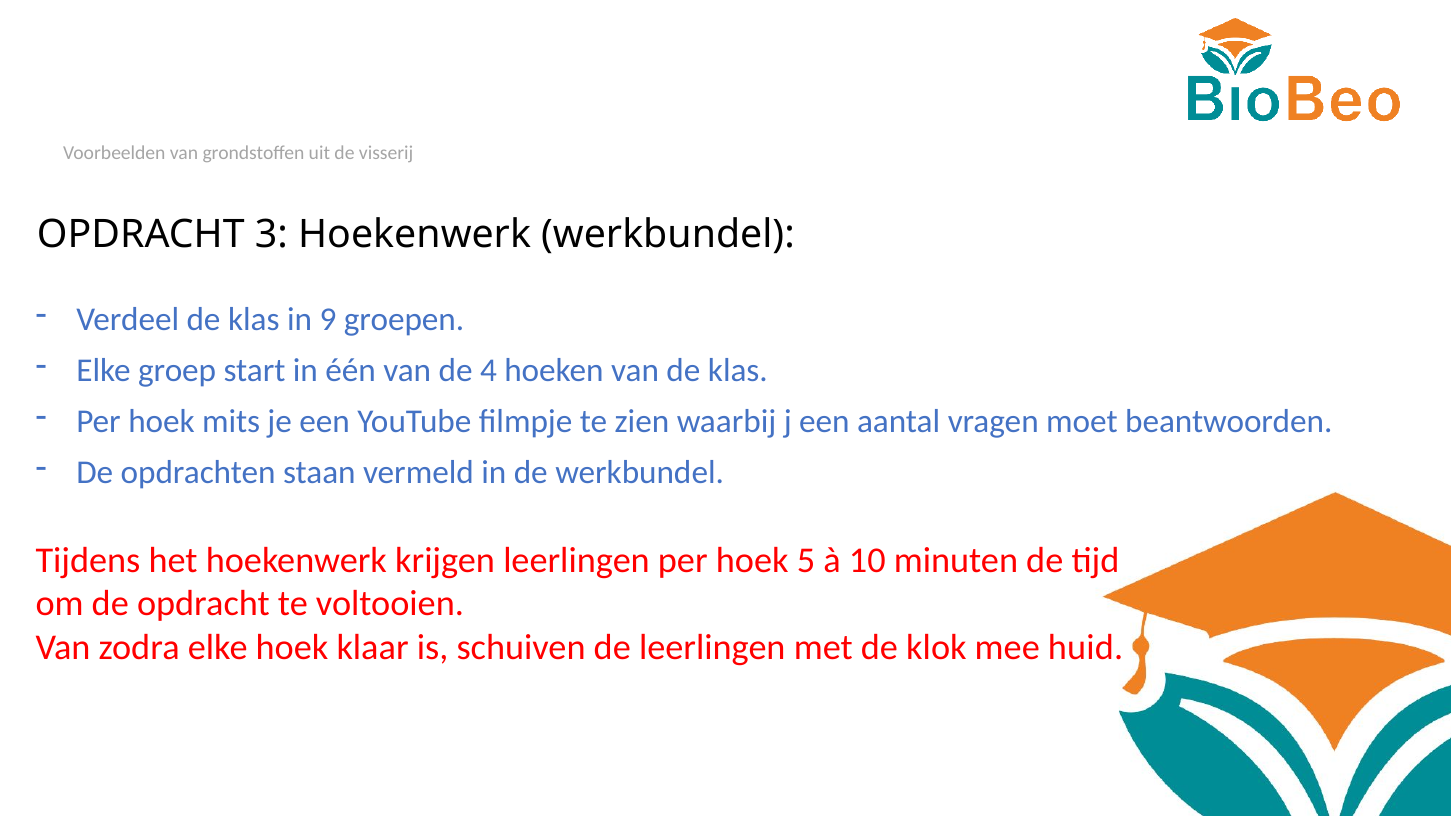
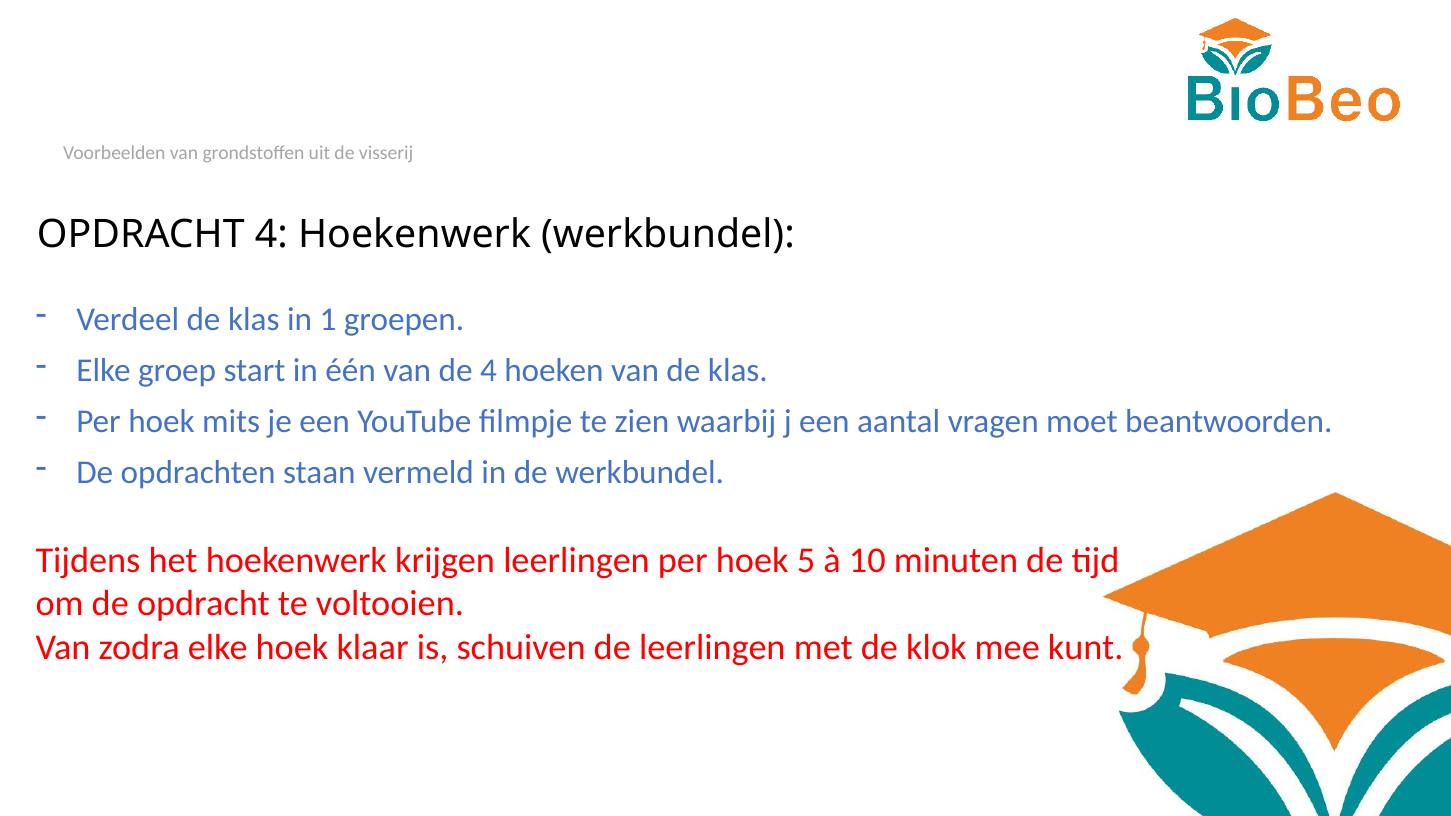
OPDRACHT 3: 3 -> 4
9: 9 -> 1
huid: huid -> kunt
